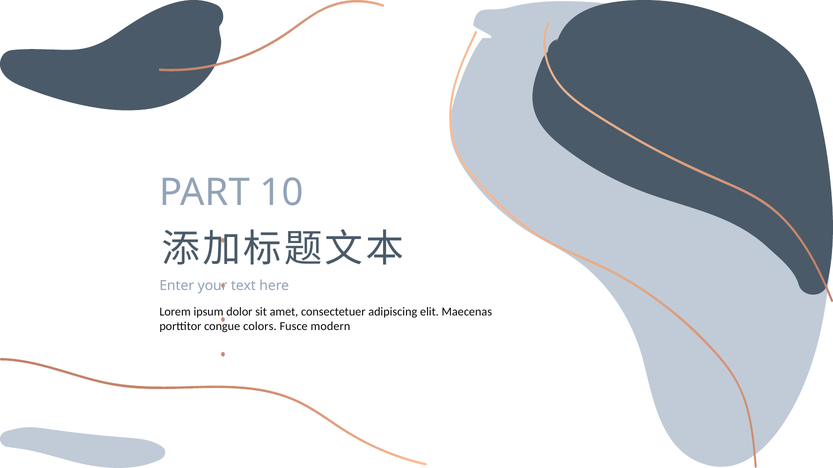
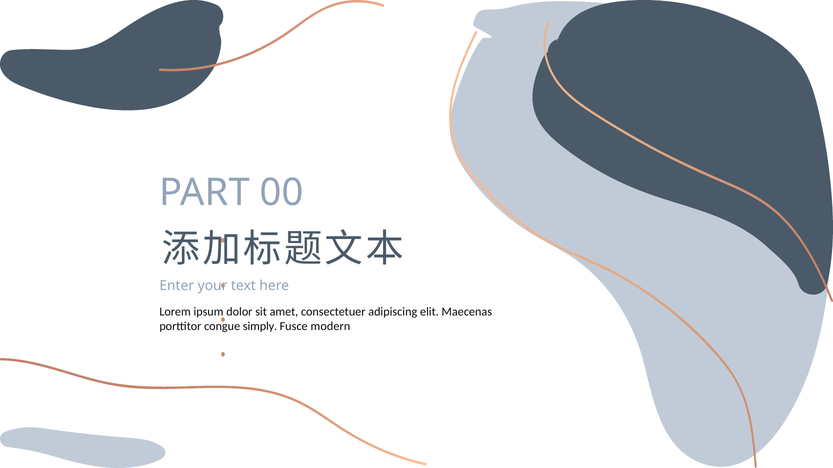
10: 10 -> 00
colors: colors -> simply
